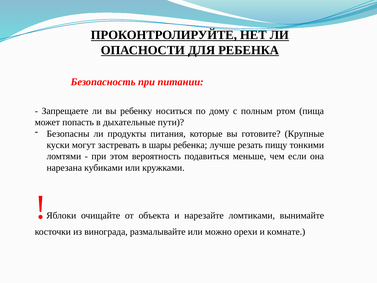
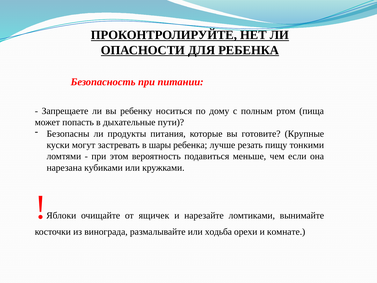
объекта: объекта -> ящичек
можно: можно -> ходьба
